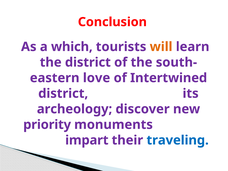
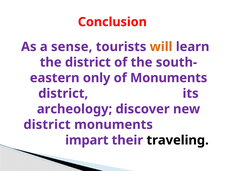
which: which -> sense
love: love -> only
of Intertwined: Intertwined -> Monuments
priority at (47, 125): priority -> district
traveling colour: blue -> black
